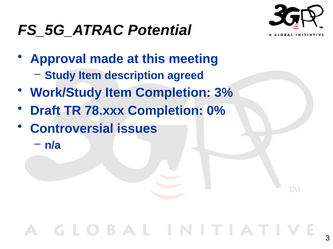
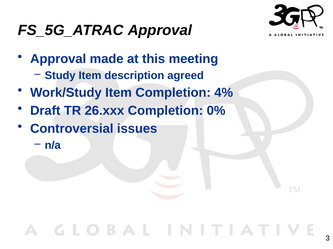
FS_5G_ATRAC Potential: Potential -> Approval
3%: 3% -> 4%
78.xxx: 78.xxx -> 26.xxx
